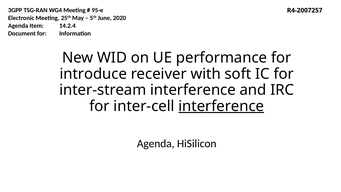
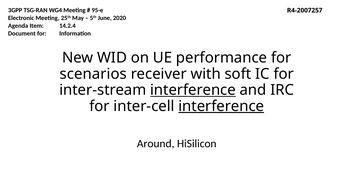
introduce: introduce -> scenarios
interference at (193, 90) underline: none -> present
Agenda at (156, 143): Agenda -> Around
